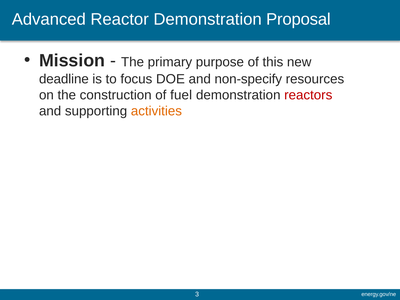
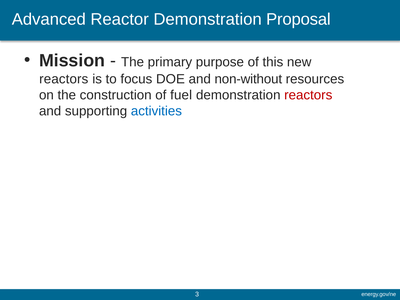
deadline at (64, 79): deadline -> reactors
non-specify: non-specify -> non-without
activities colour: orange -> blue
